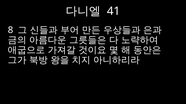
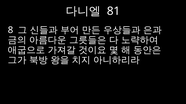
41: 41 -> 81
